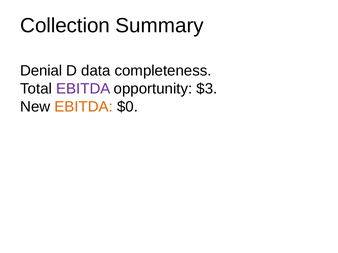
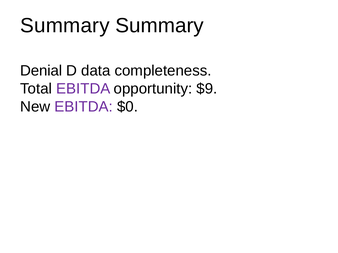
Collection at (65, 26): Collection -> Summary
$3: $3 -> $9
EBITDA at (84, 107) colour: orange -> purple
